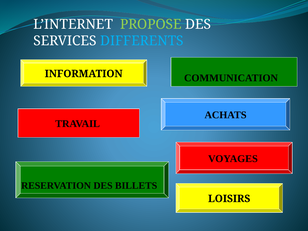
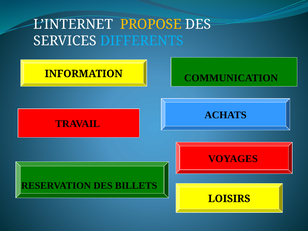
PROPOSE colour: light green -> yellow
